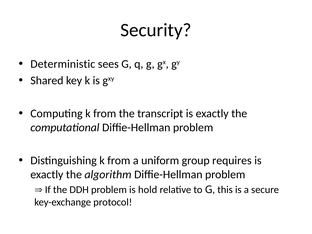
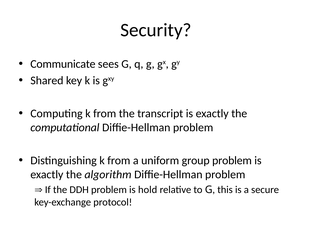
Deterministic: Deterministic -> Communicate
group requires: requires -> problem
